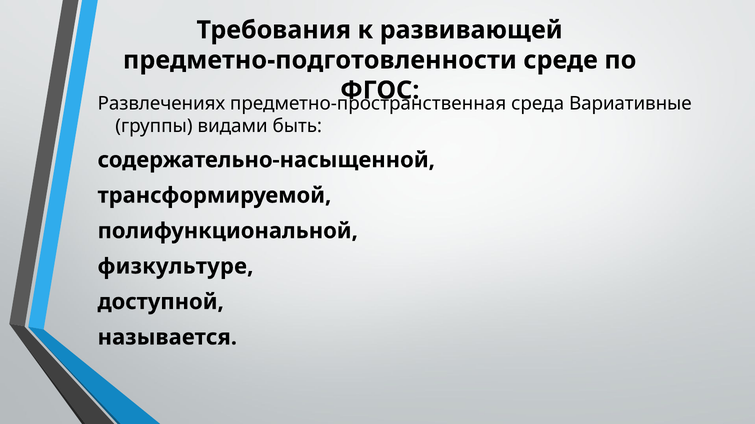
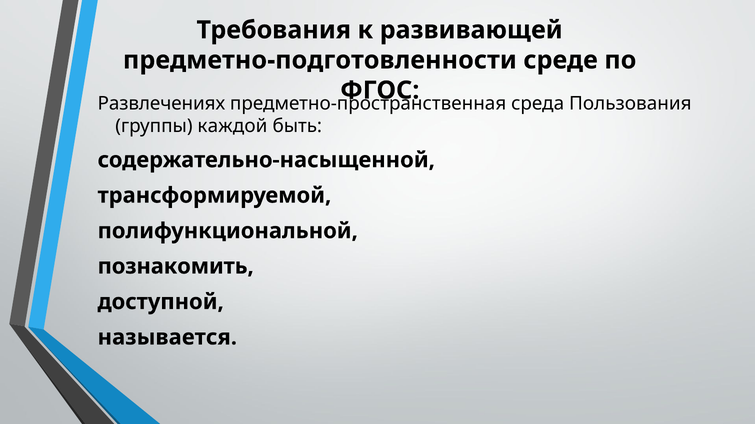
Вариативные: Вариативные -> Пользования
видами: видами -> каждой
физкультуре: физкультуре -> познакомить
